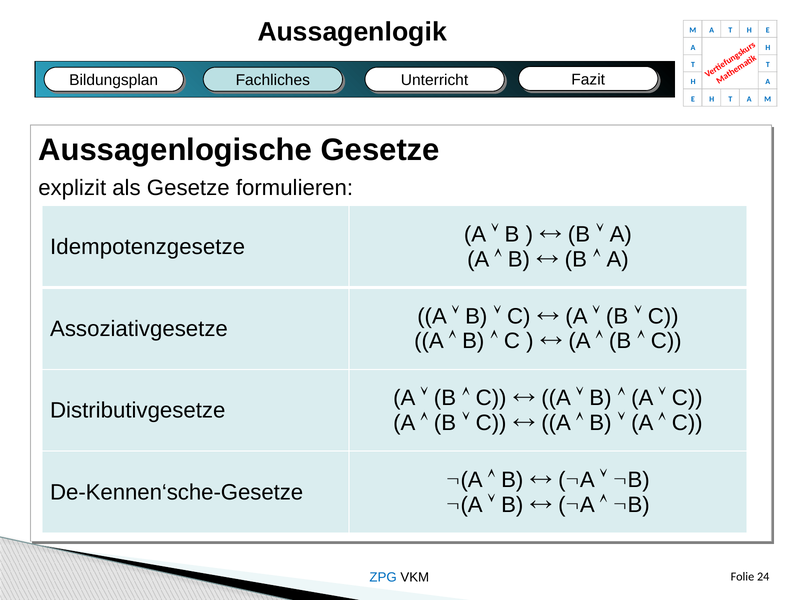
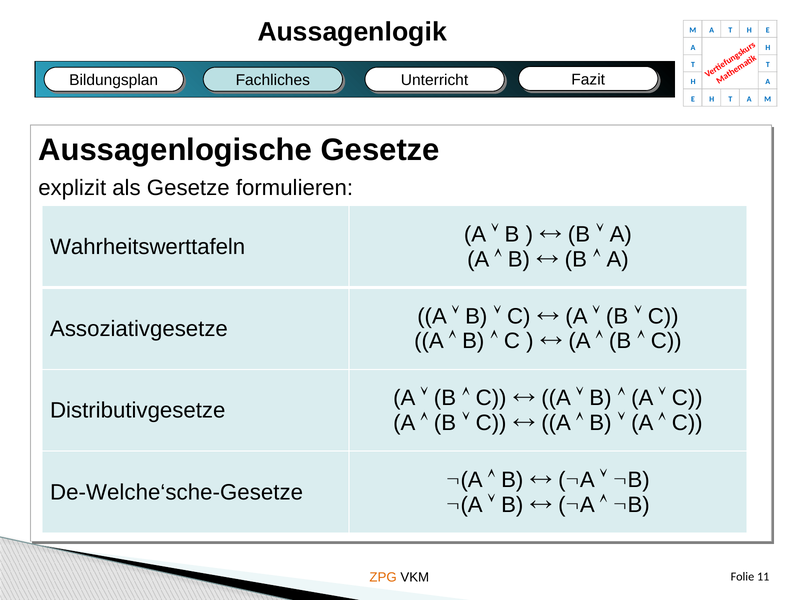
Idempotenzgesetze: Idempotenzgesetze -> Wahrheitswerttafeln
De-Kennen‘sche-Gesetze: De-Kennen‘sche-Gesetze -> De-Welche‘sche-Gesetze
ZPG colour: blue -> orange
24: 24 -> 11
